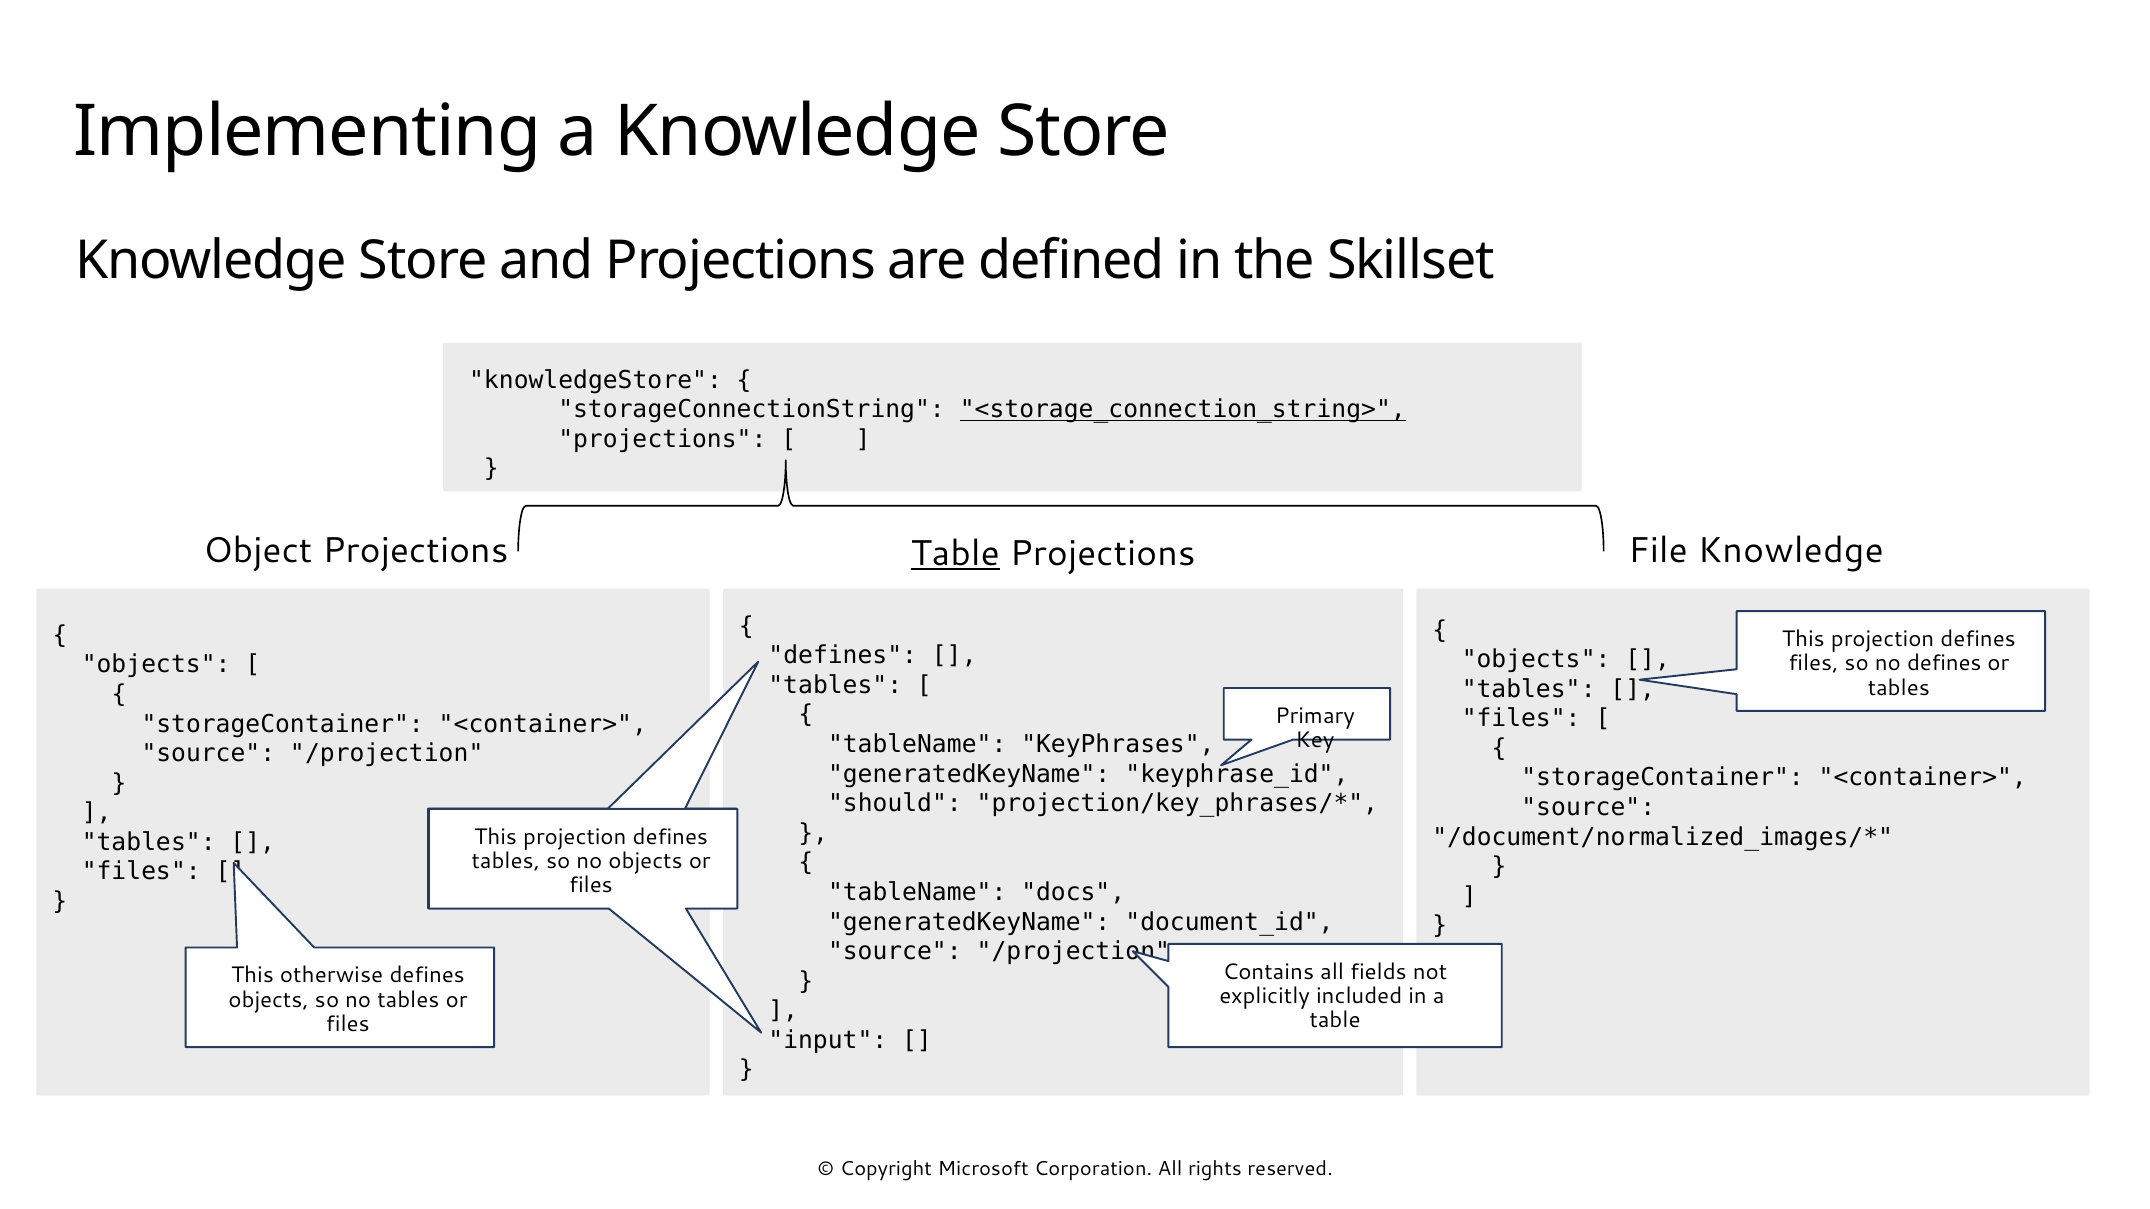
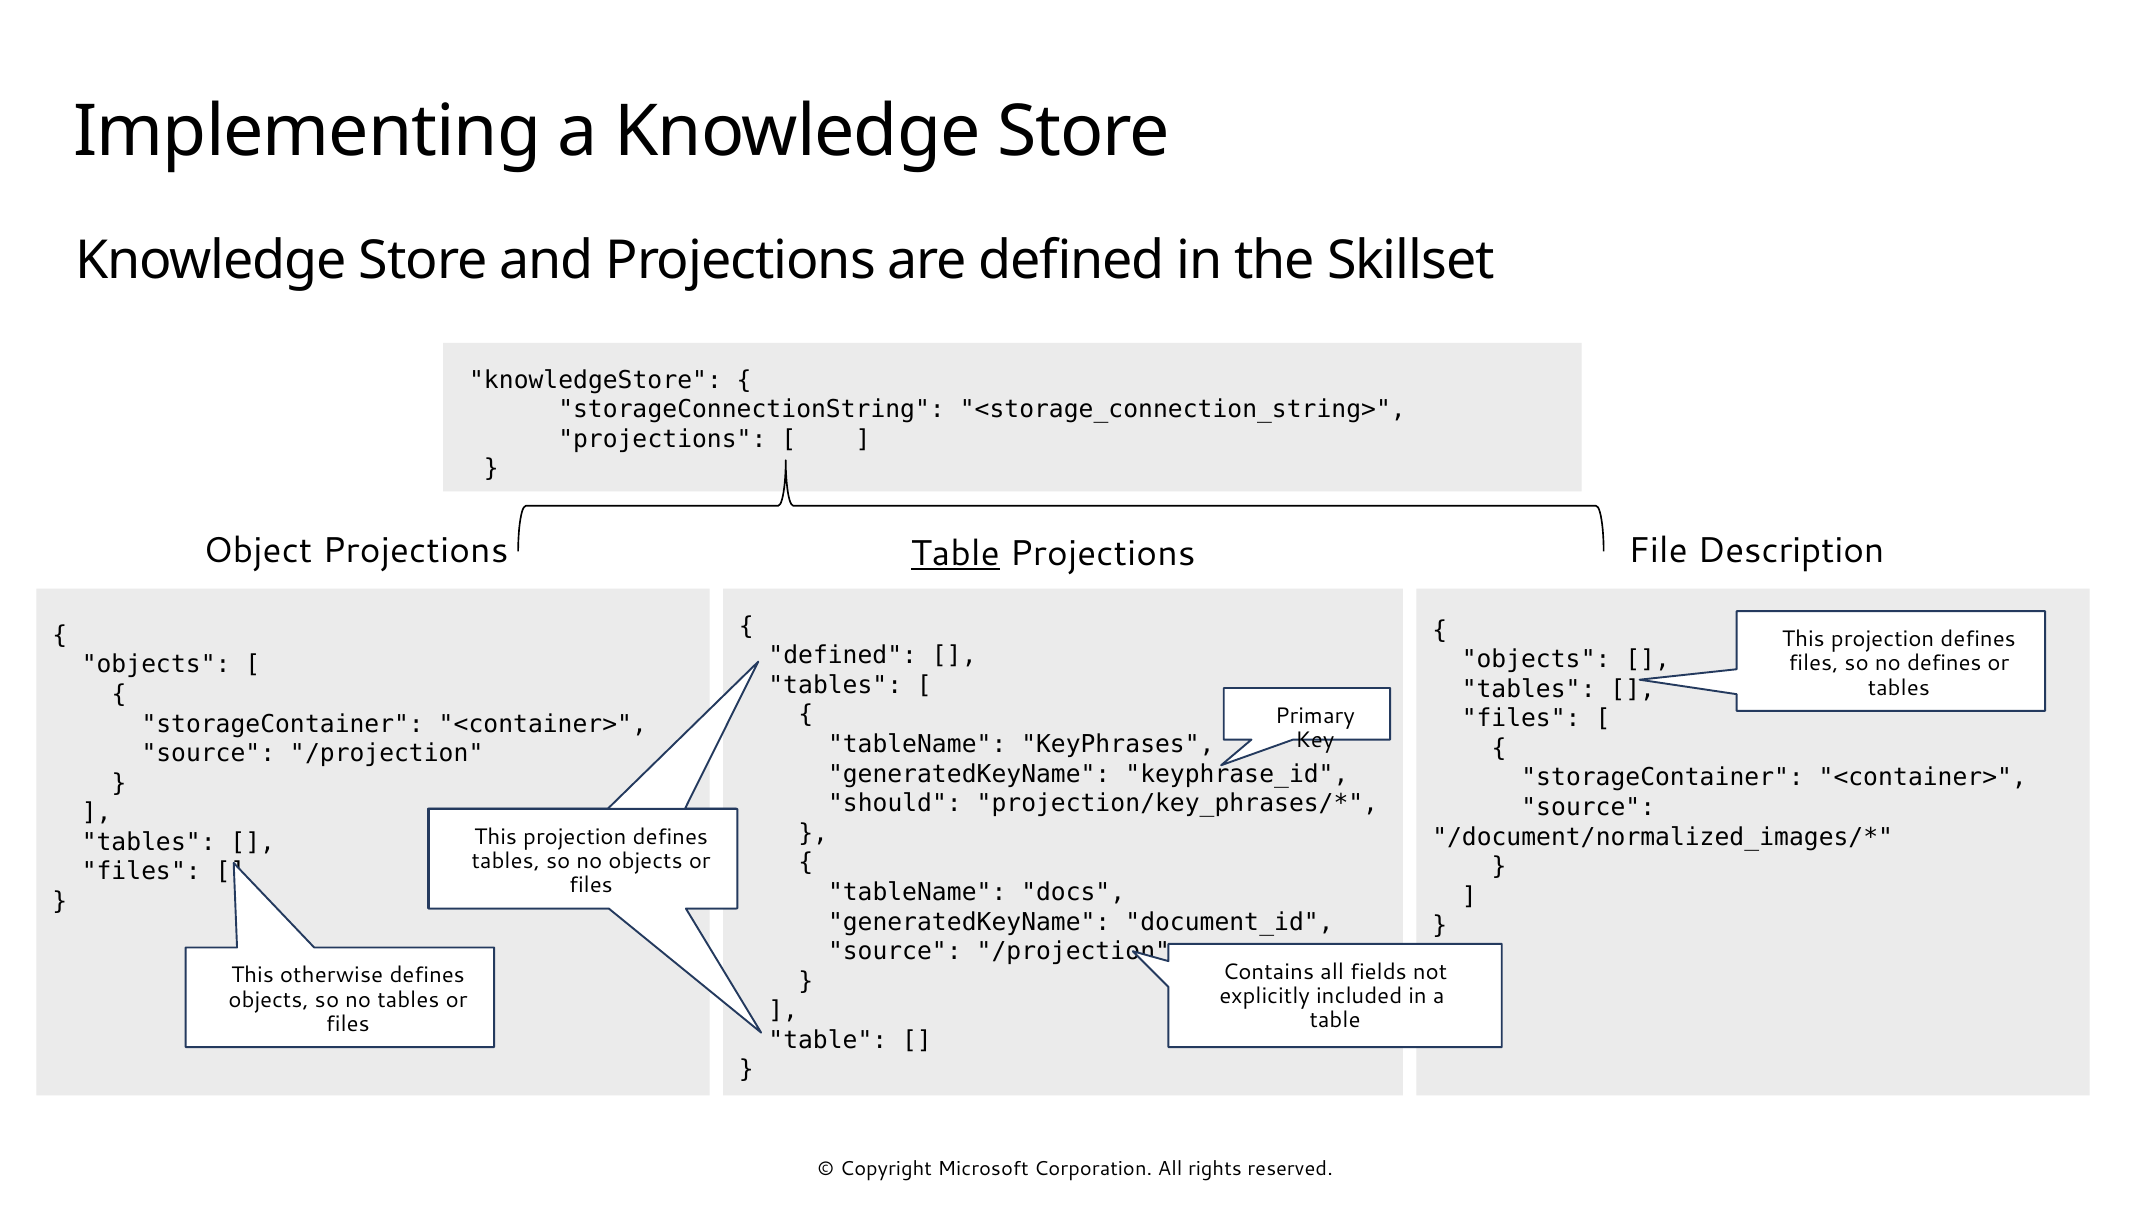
<storage_connection_string> underline: present -> none
File Knowledge: Knowledge -> Description
defines at (843, 656): defines -> defined
input at (828, 1040): input -> table
